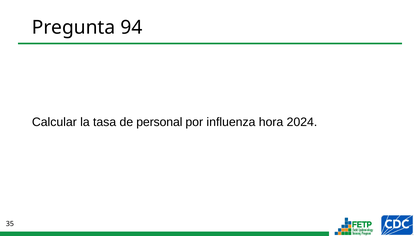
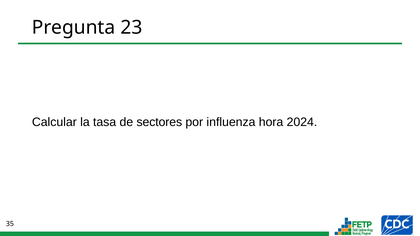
94: 94 -> 23
personal: personal -> sectores
